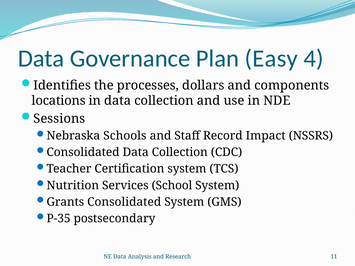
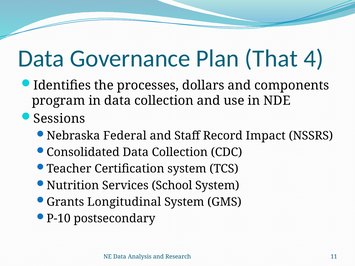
Easy: Easy -> That
locations: locations -> program
Schools: Schools -> Federal
Grants Consolidated: Consolidated -> Longitudinal
P-35: P-35 -> P-10
